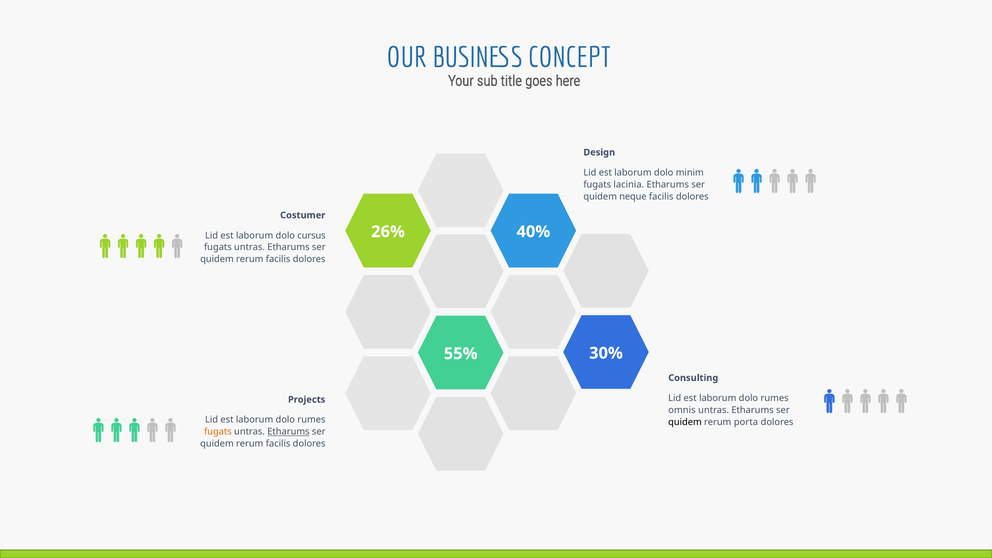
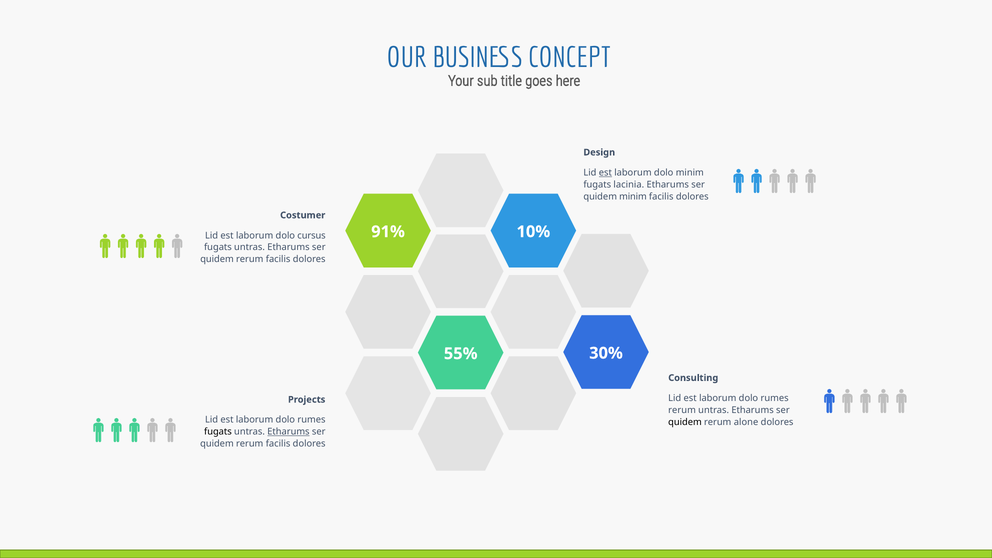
est at (605, 173) underline: none -> present
quidem neque: neque -> minim
26%: 26% -> 91%
40%: 40% -> 10%
omnis at (682, 410): omnis -> rerum
porta: porta -> alone
fugats at (218, 432) colour: orange -> black
